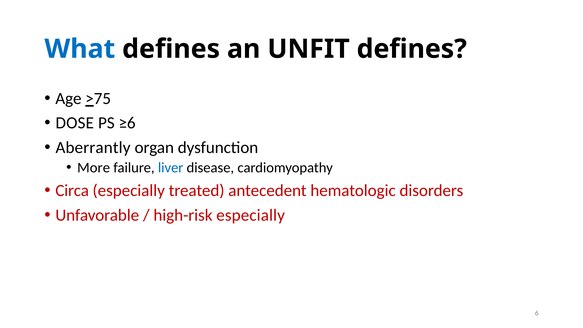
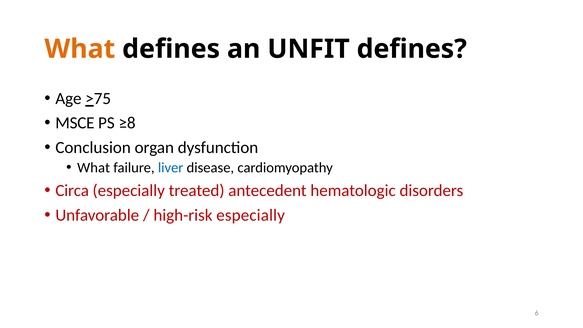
What at (80, 49) colour: blue -> orange
DOSE: DOSE -> MSCE
≥6: ≥6 -> ≥8
Aberrantly: Aberrantly -> Conclusion
More at (94, 168): More -> What
